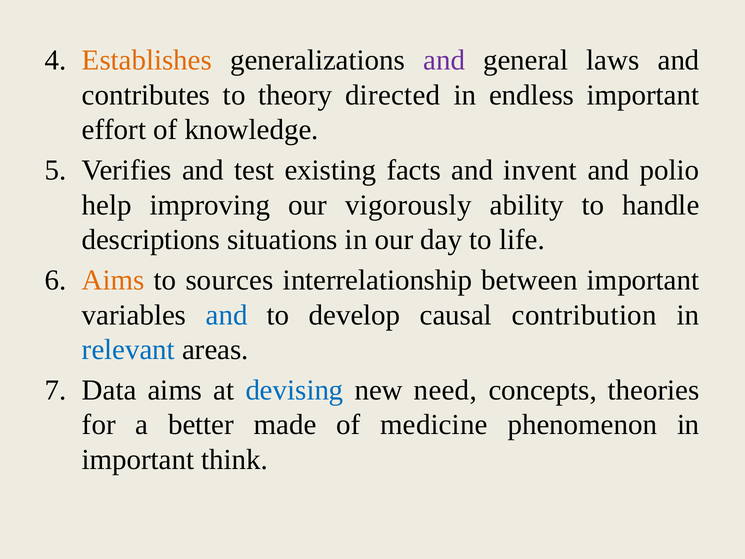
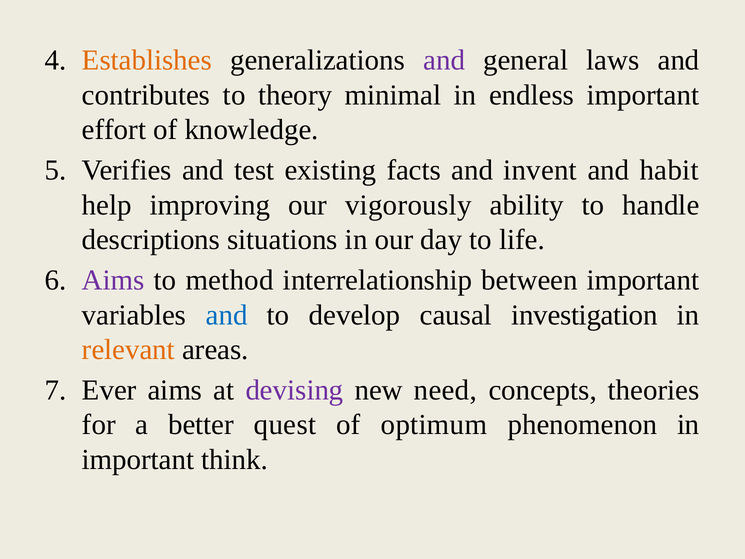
directed: directed -> minimal
polio: polio -> habit
Aims at (113, 280) colour: orange -> purple
sources: sources -> method
contribution: contribution -> investigation
relevant colour: blue -> orange
Data: Data -> Ever
devising colour: blue -> purple
made: made -> quest
medicine: medicine -> optimum
